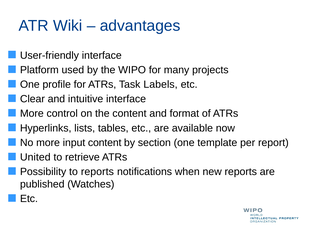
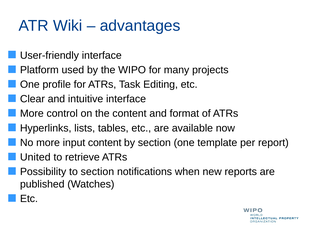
Labels: Labels -> Editing
to reports: reports -> section
